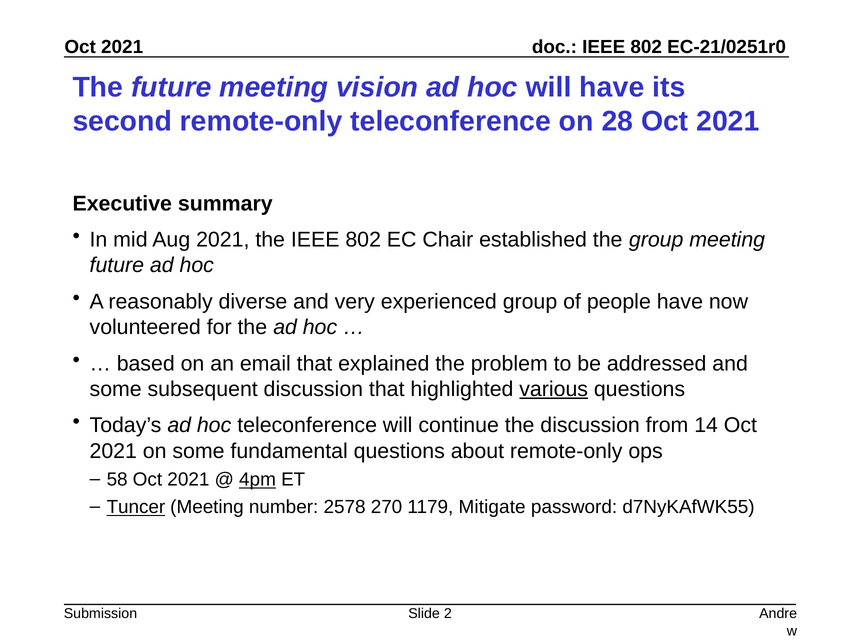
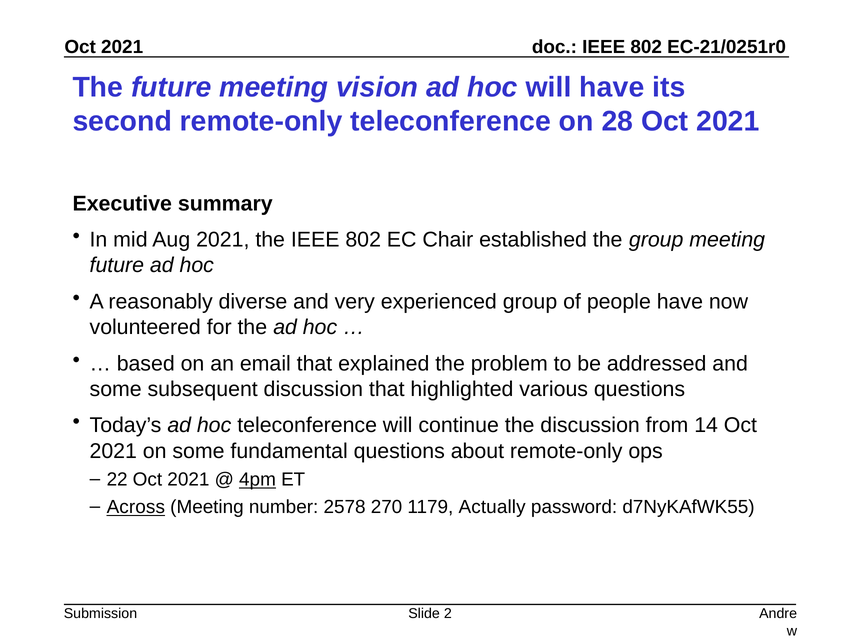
various underline: present -> none
58: 58 -> 22
Tuncer: Tuncer -> Across
Mitigate: Mitigate -> Actually
